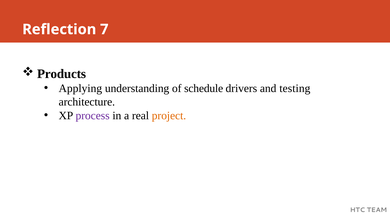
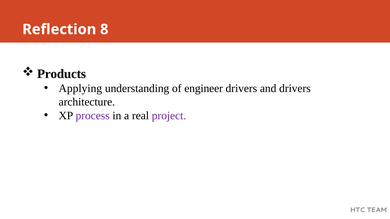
7: 7 -> 8
schedule: schedule -> engineer
and testing: testing -> drivers
project colour: orange -> purple
